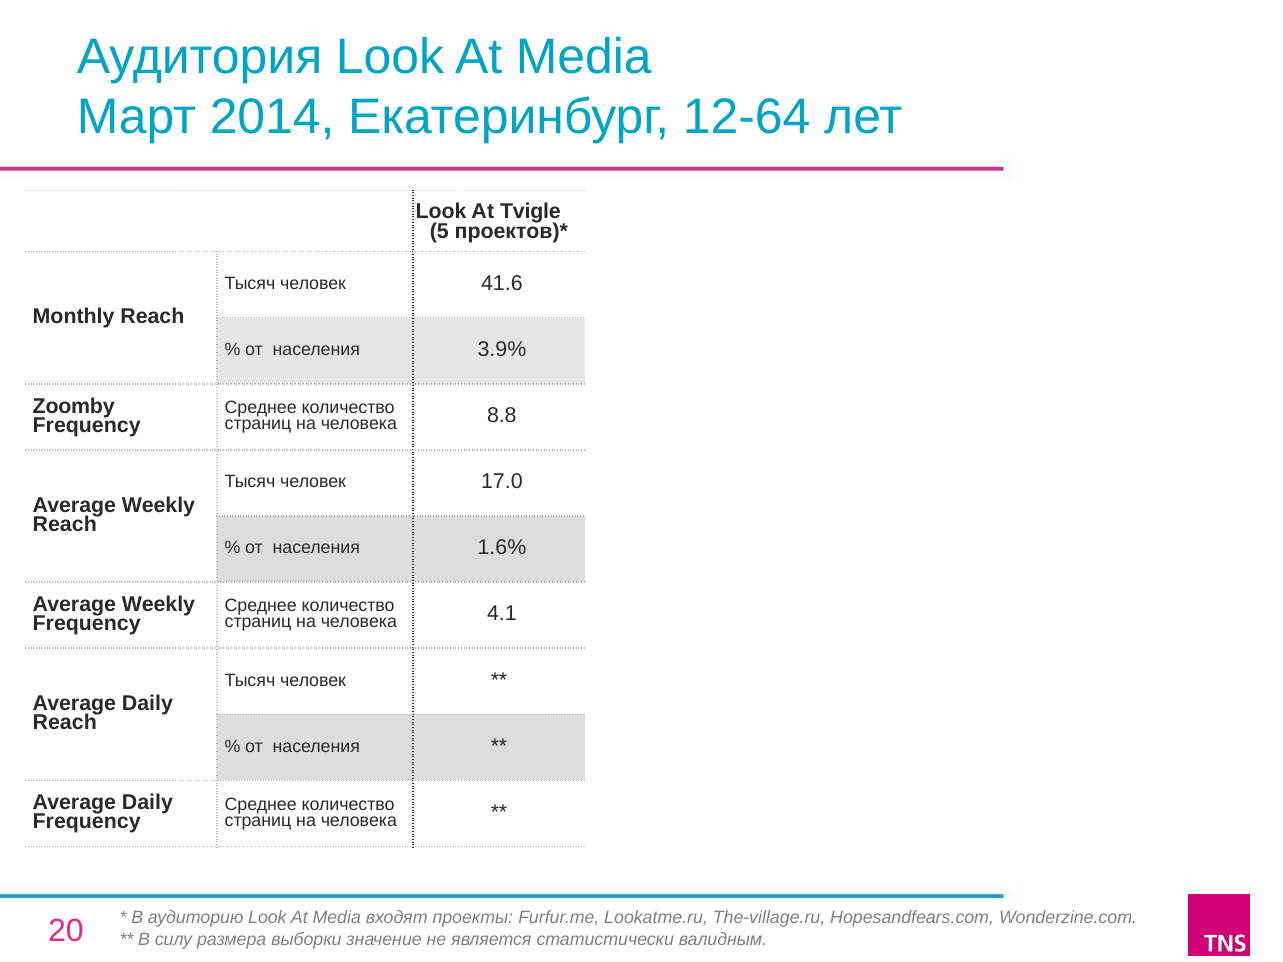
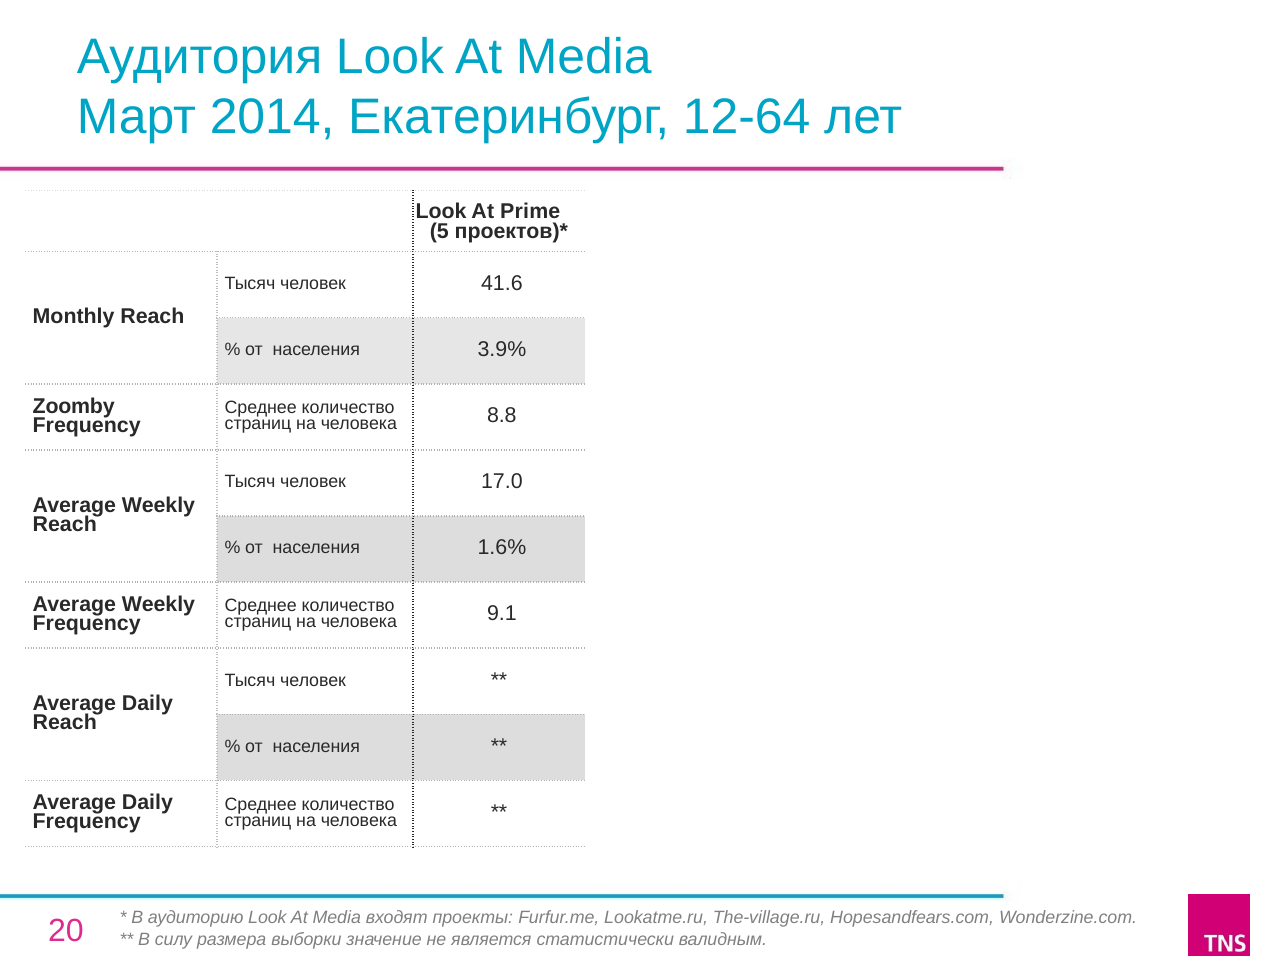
Tvigle: Tvigle -> Prime
4.1: 4.1 -> 9.1
